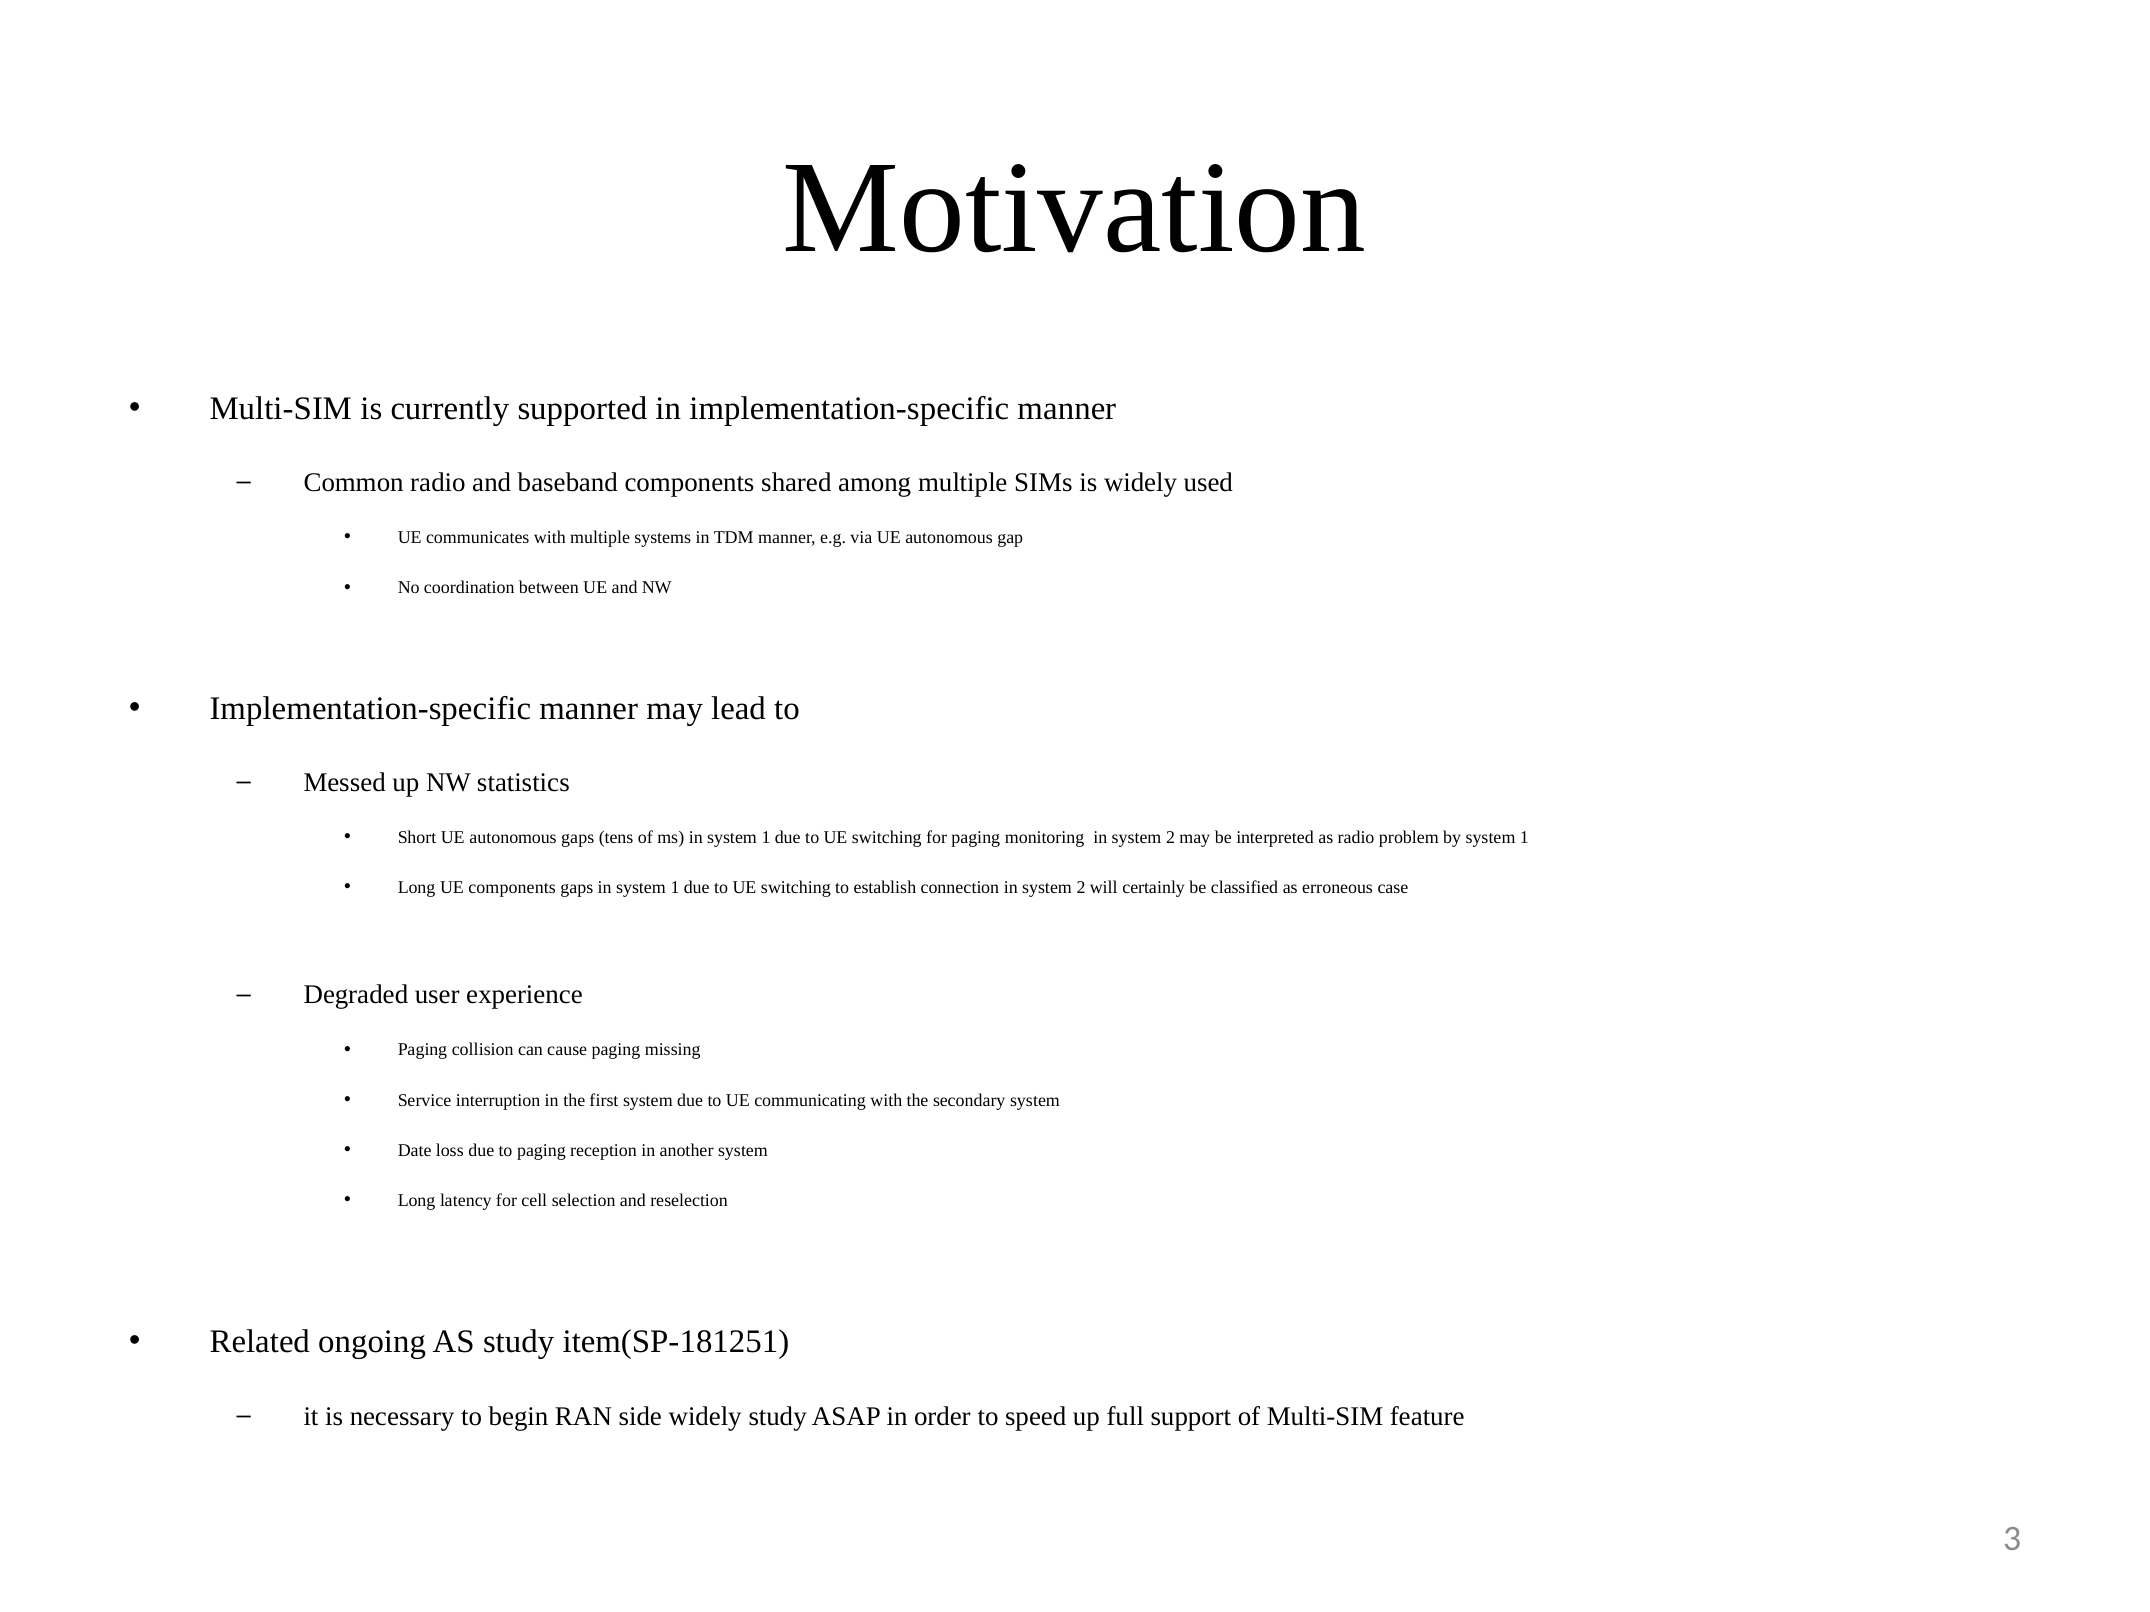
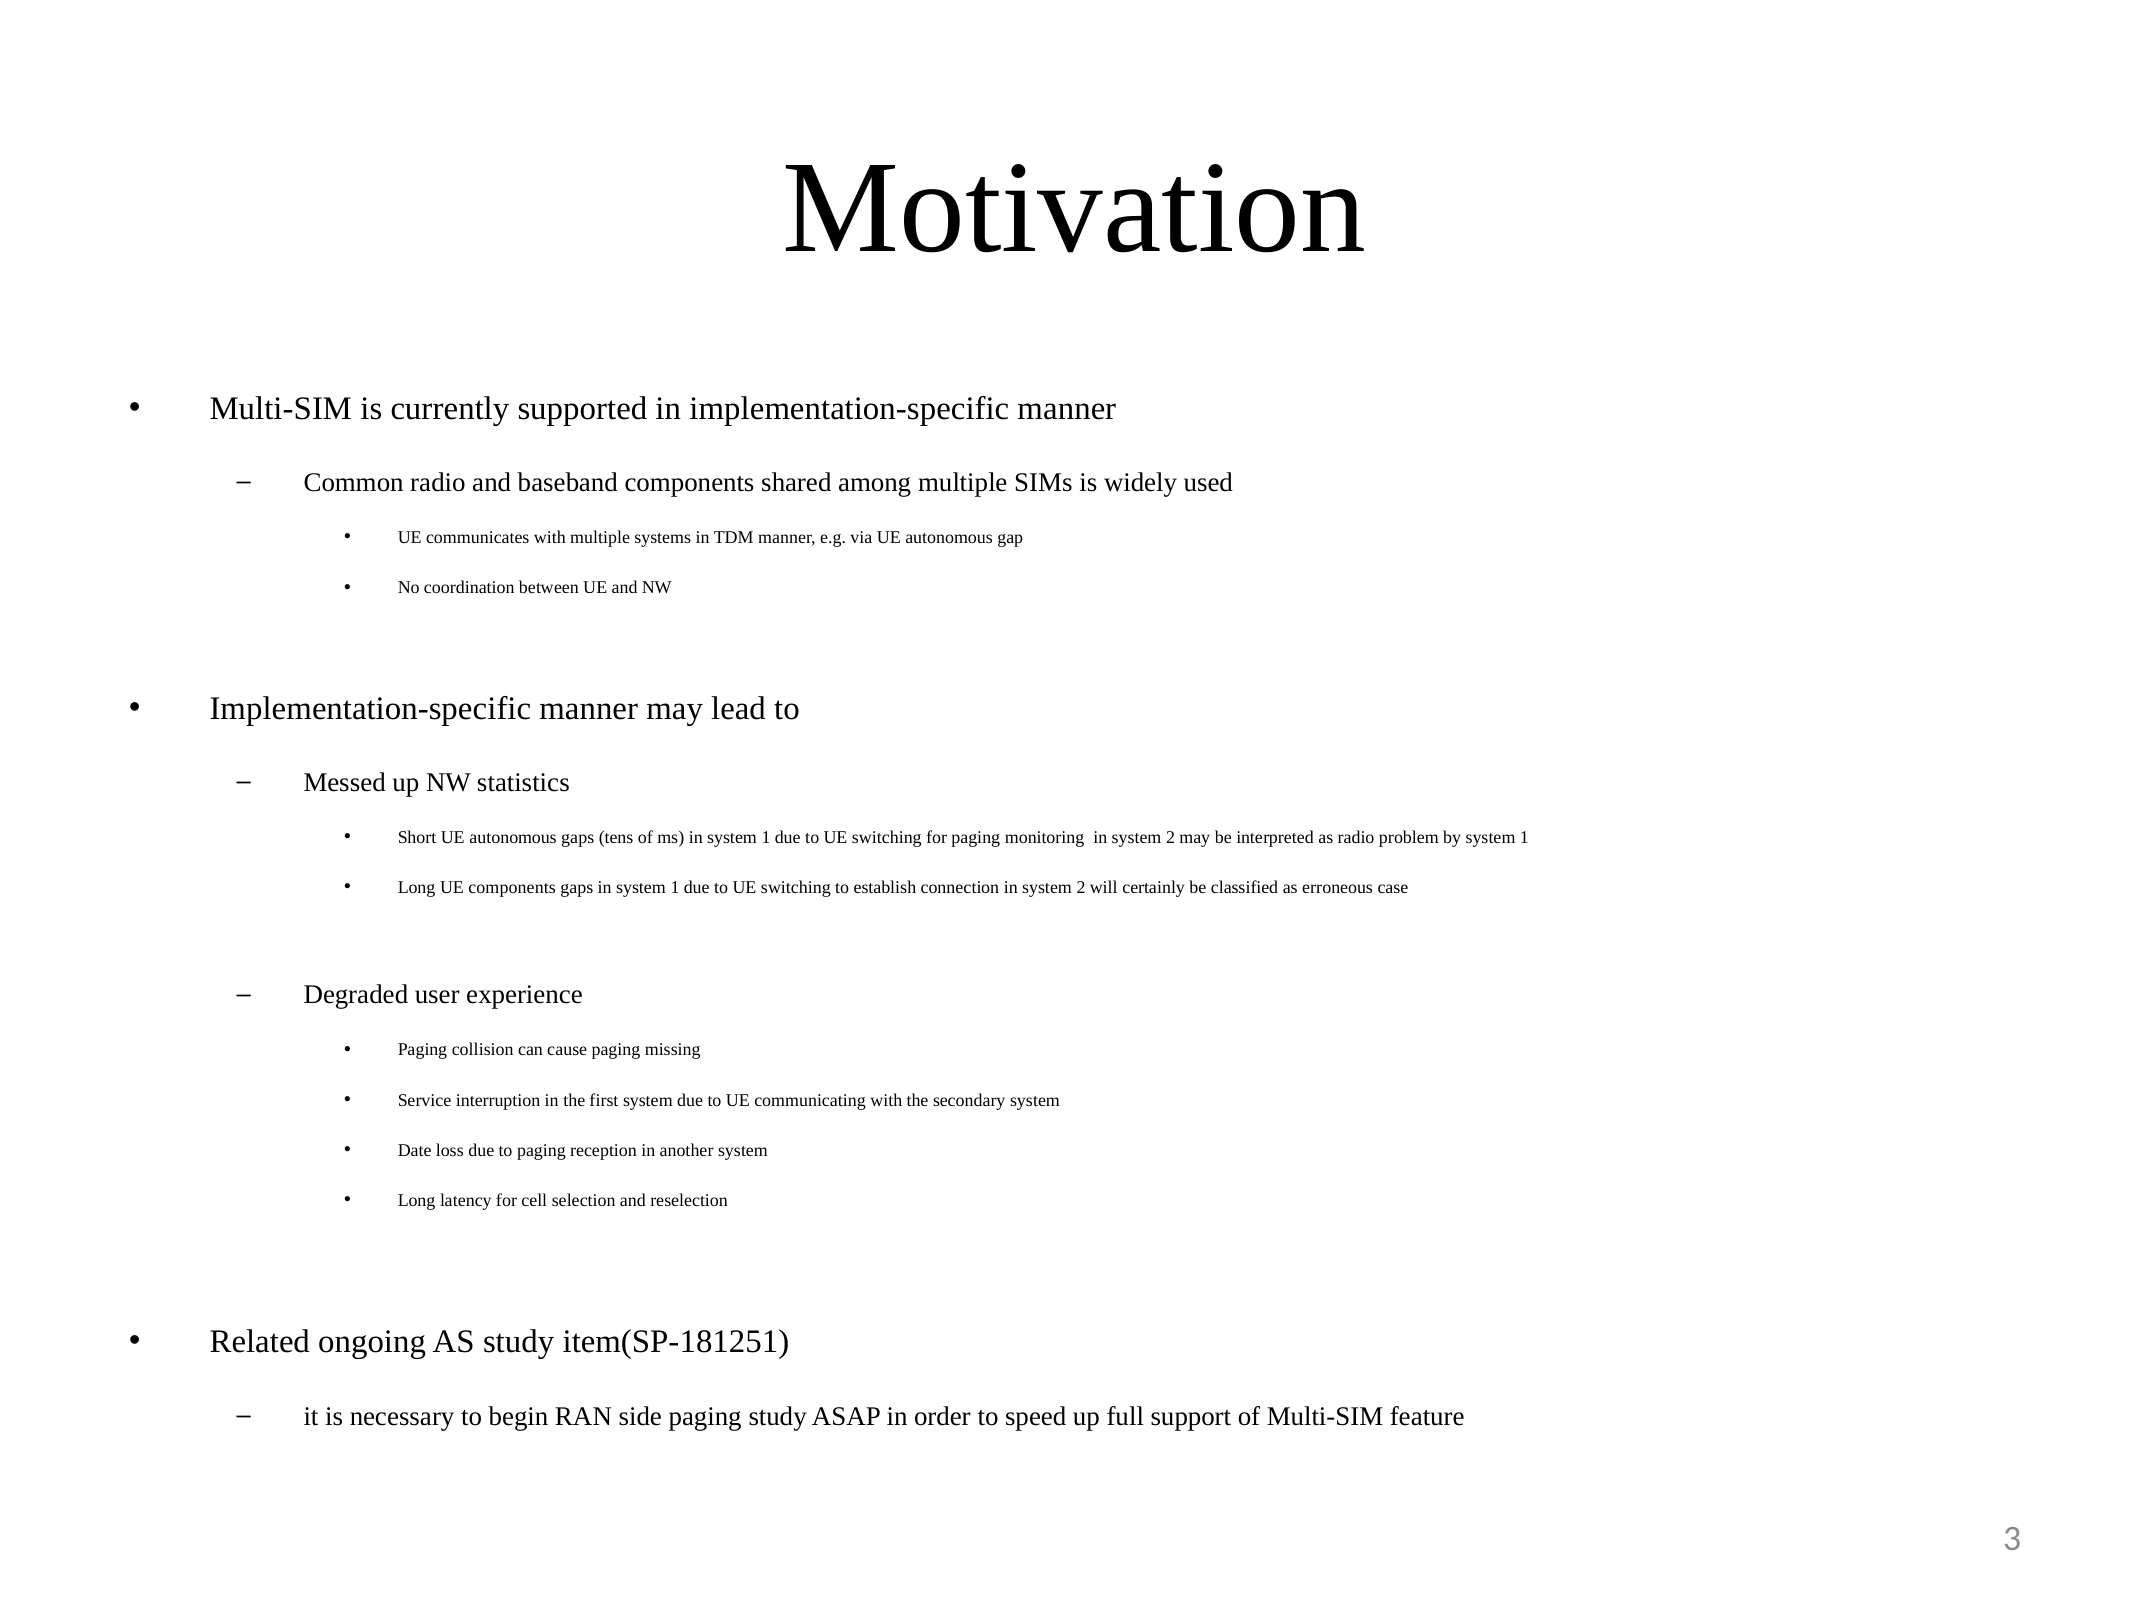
side widely: widely -> paging
